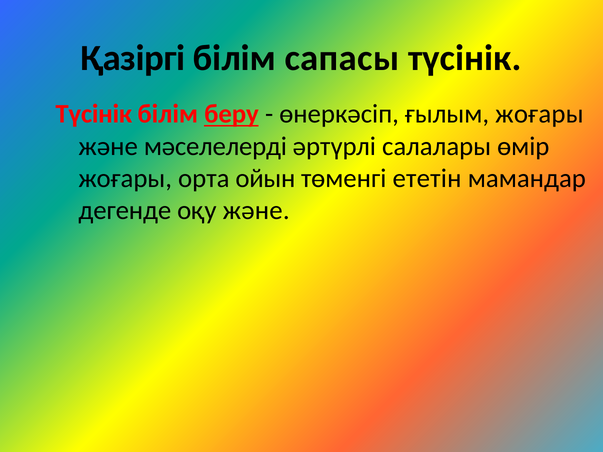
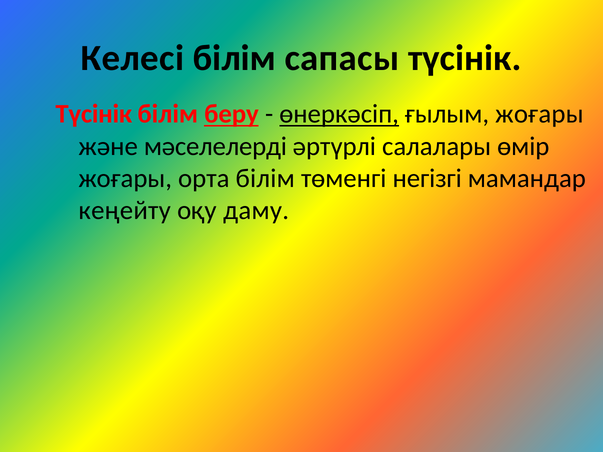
Қазіргі: Қазіргі -> Келесі
өнеркәсіп underline: none -> present
орта ойын: ойын -> білім
ететін: ететін -> негізгі
дегенде: дегенде -> кеңейту
оқу және: және -> даму
